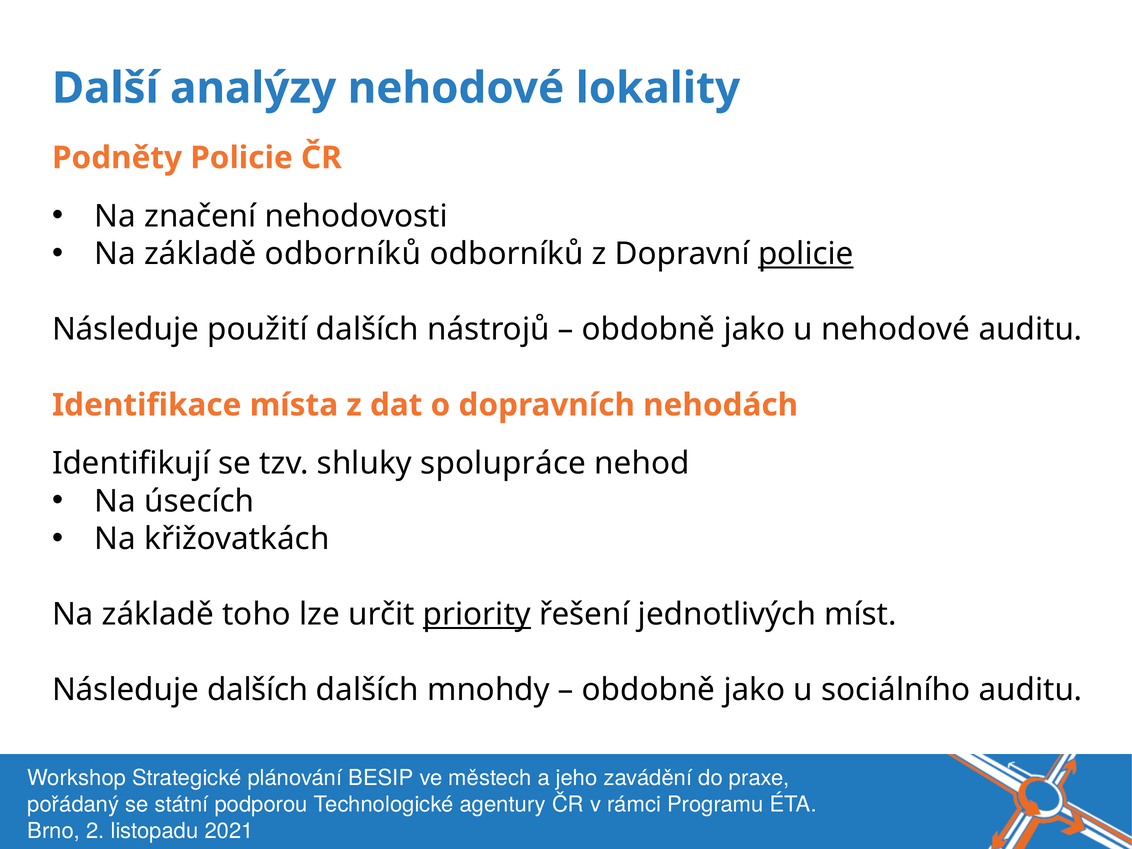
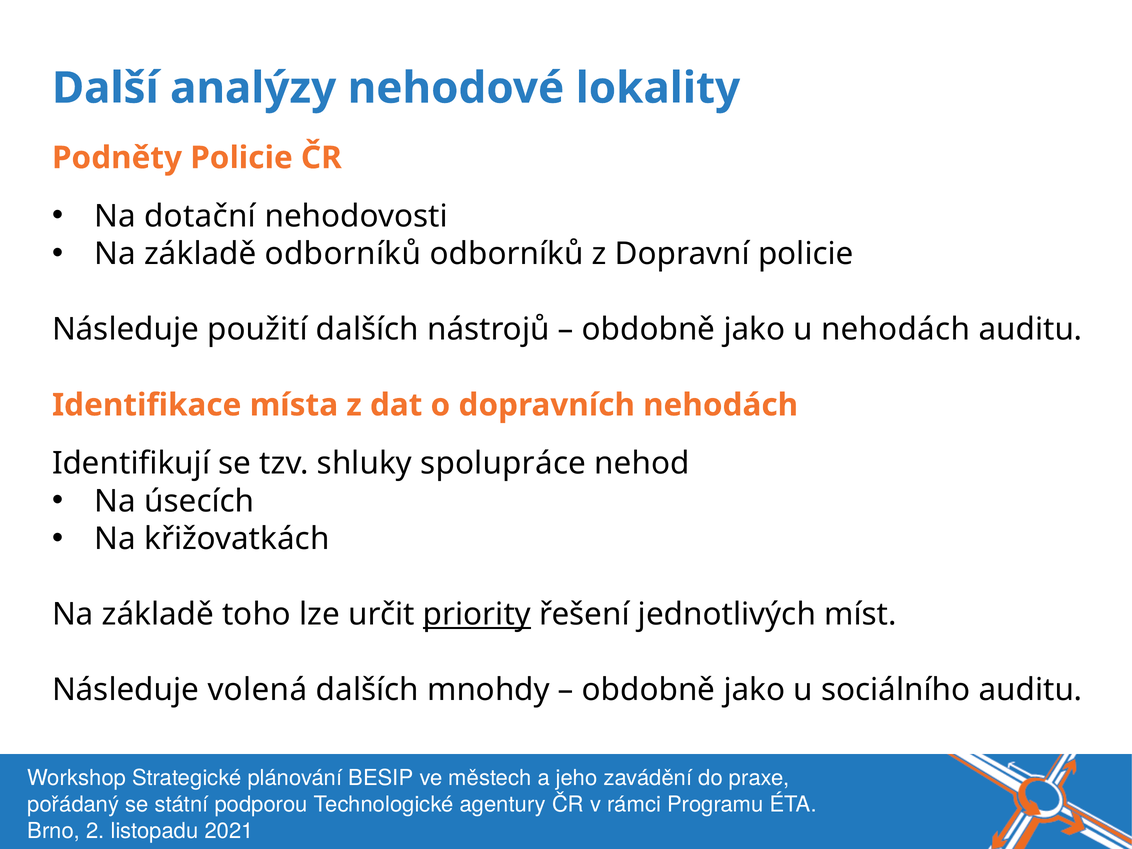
značení: značení -> dotační
policie at (806, 254) underline: present -> none
u nehodové: nehodové -> nehodách
Následuje dalších: dalších -> volená
